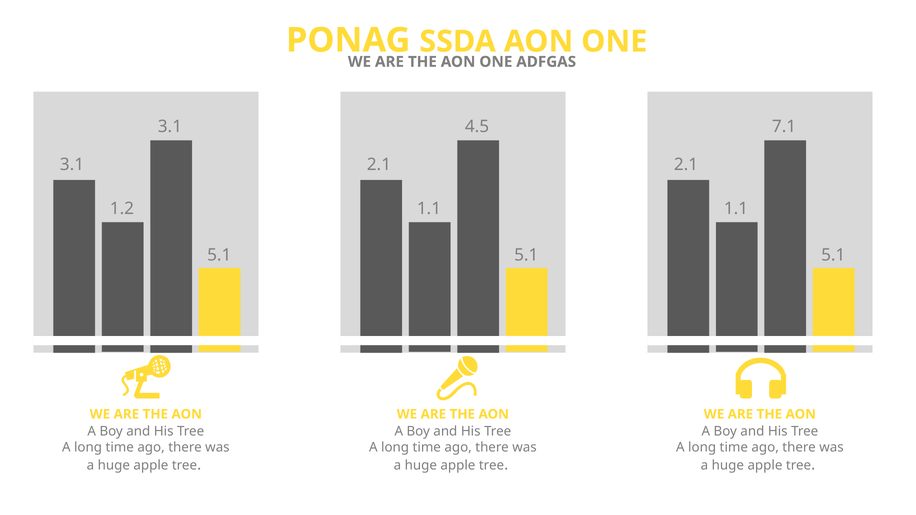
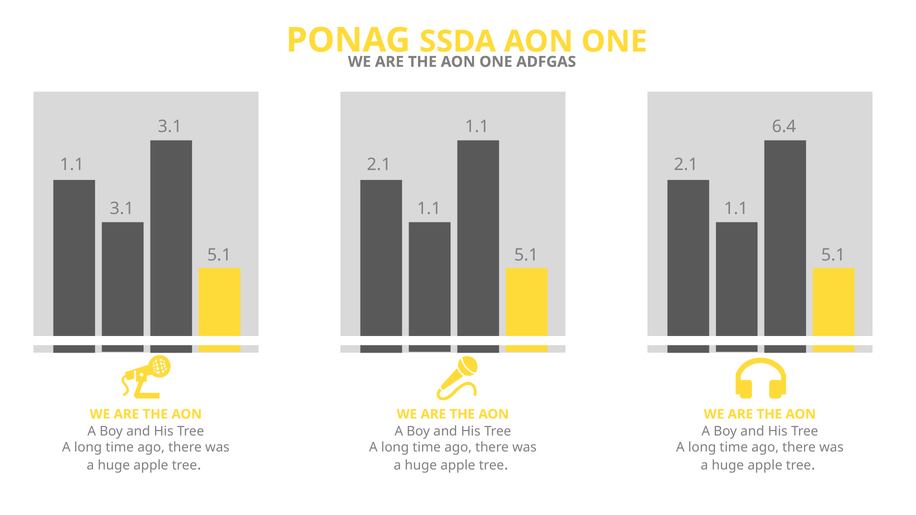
4.5 at (477, 127): 4.5 -> 1.1
7.1: 7.1 -> 6.4
3.1 at (72, 165): 3.1 -> 1.1
1.2 at (122, 208): 1.2 -> 3.1
